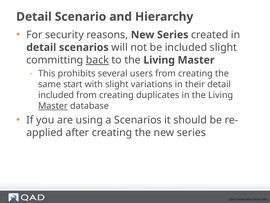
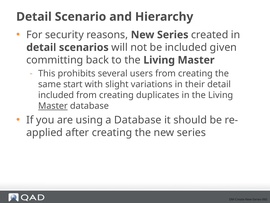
included slight: slight -> given
back underline: present -> none
a Scenarios: Scenarios -> Database
